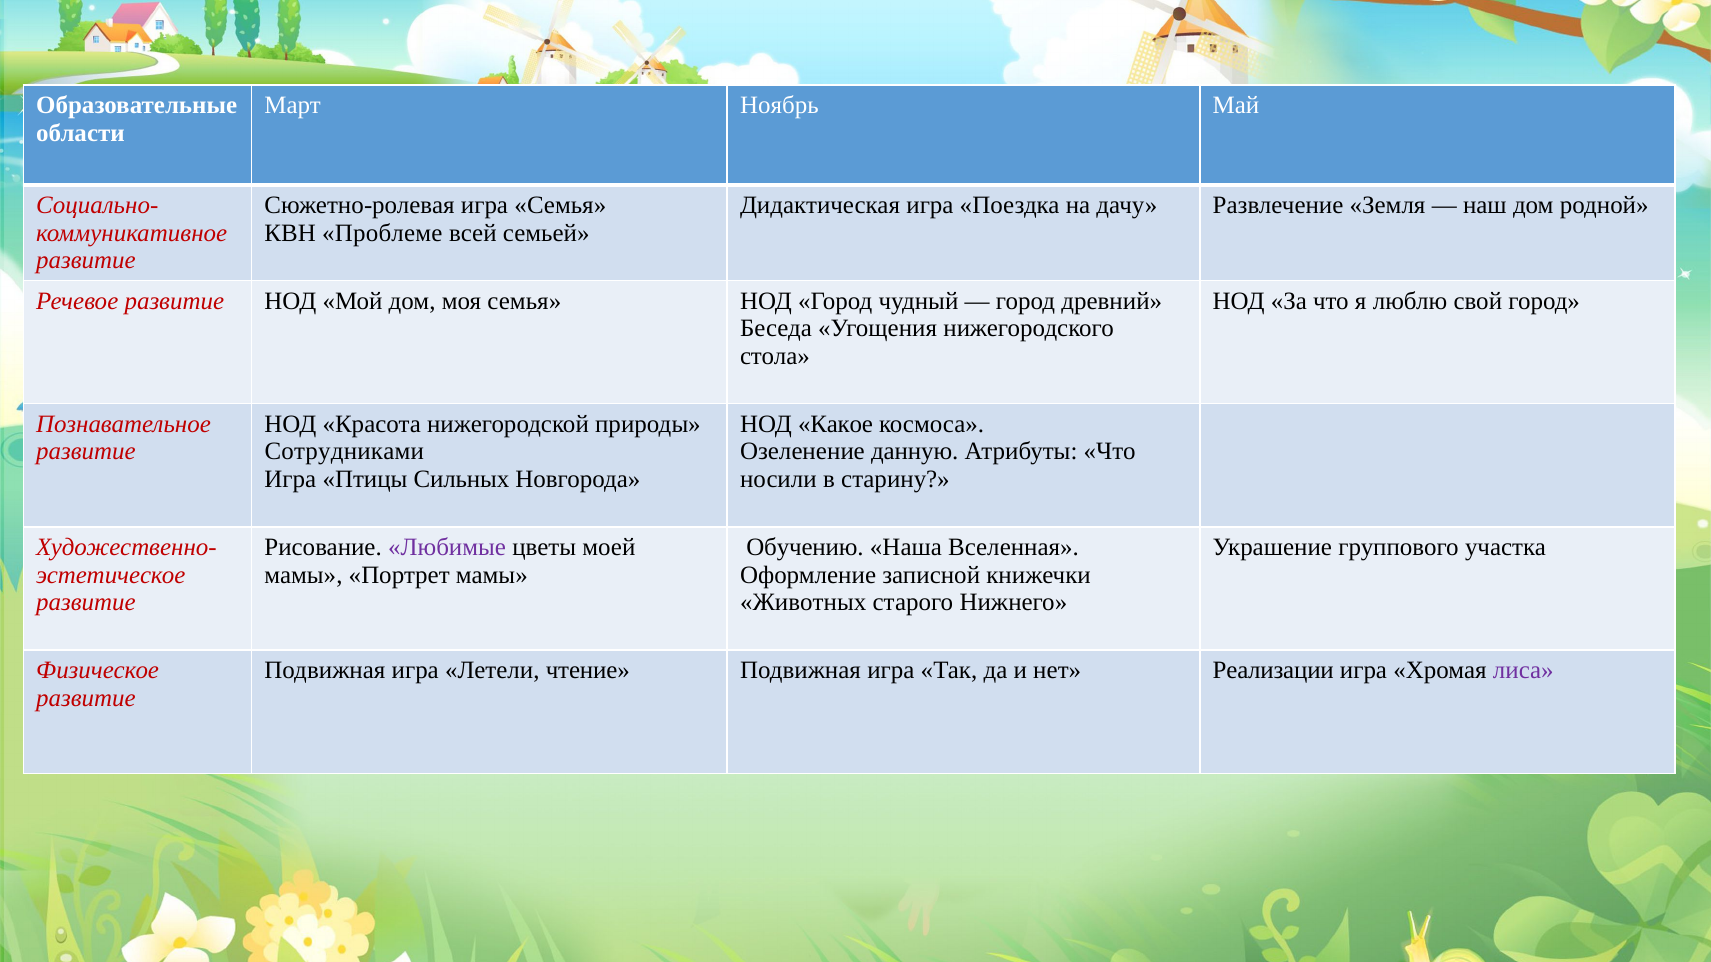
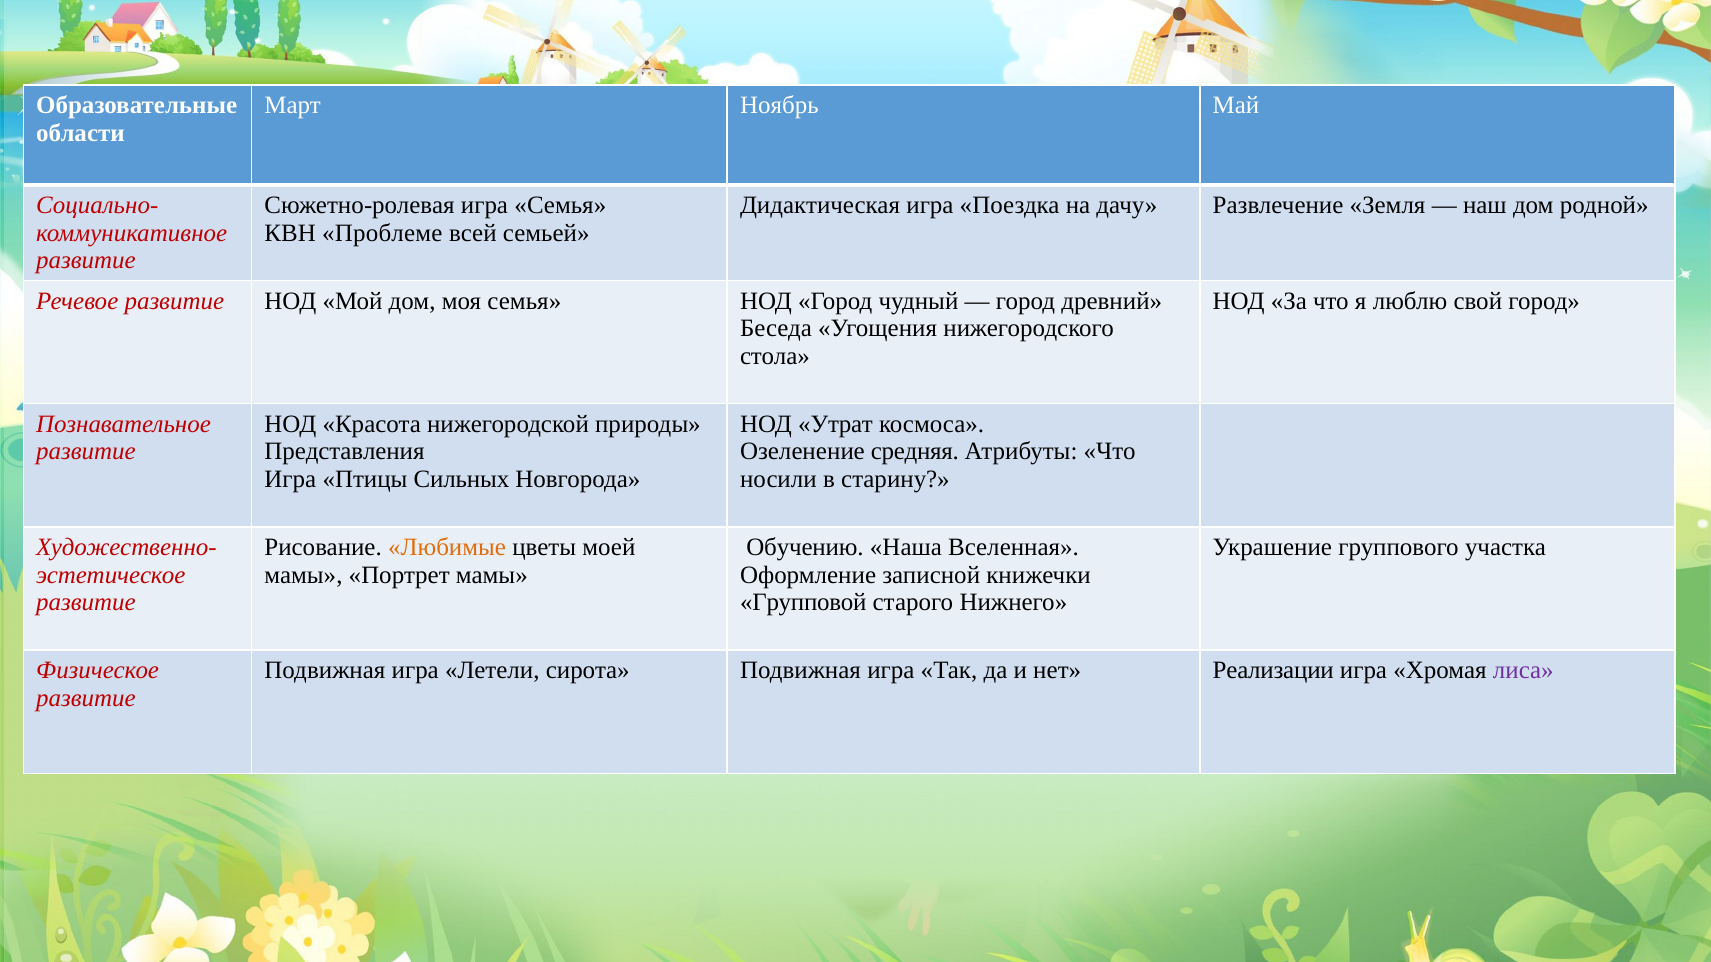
Какое: Какое -> Утрат
Сотрудниками: Сотрудниками -> Представления
данную: данную -> средняя
Любимые colour: purple -> orange
Животных: Животных -> Групповой
чтение: чтение -> сирота
